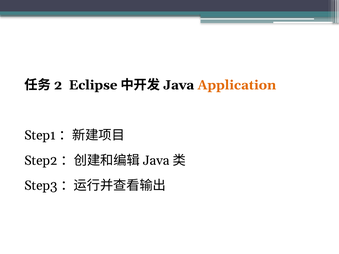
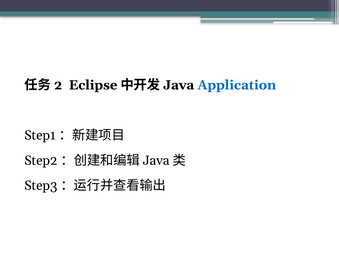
Application colour: orange -> blue
